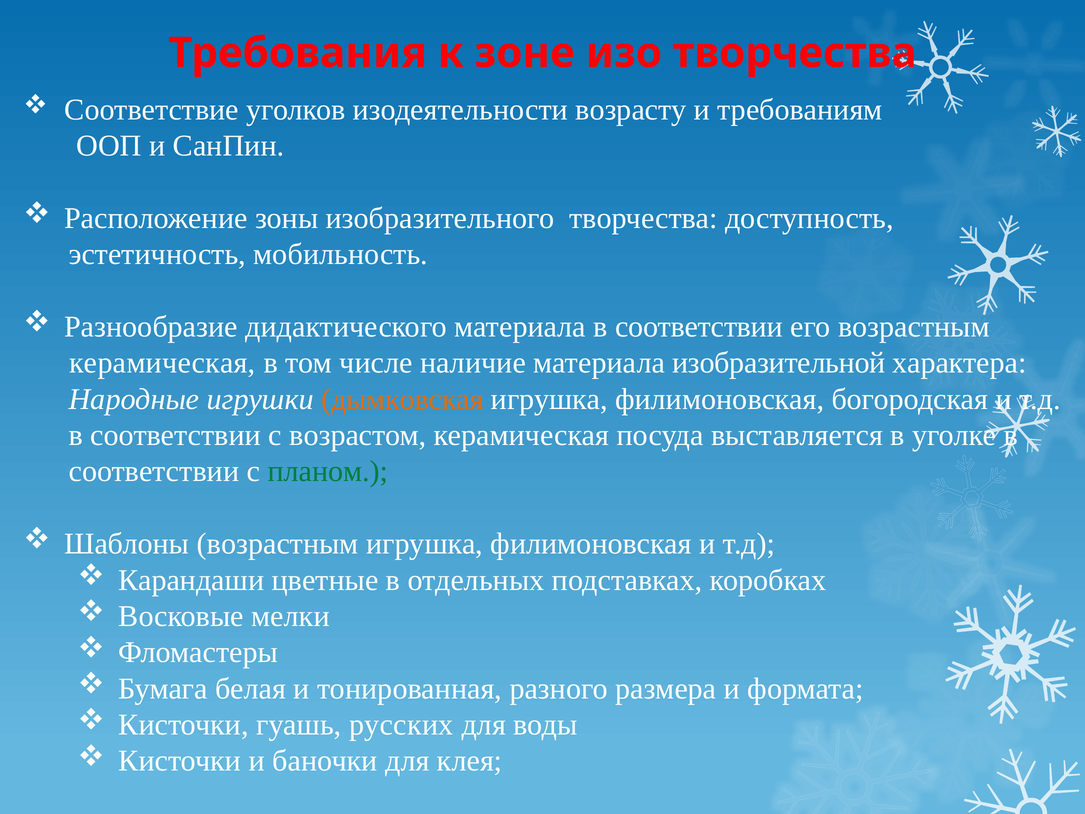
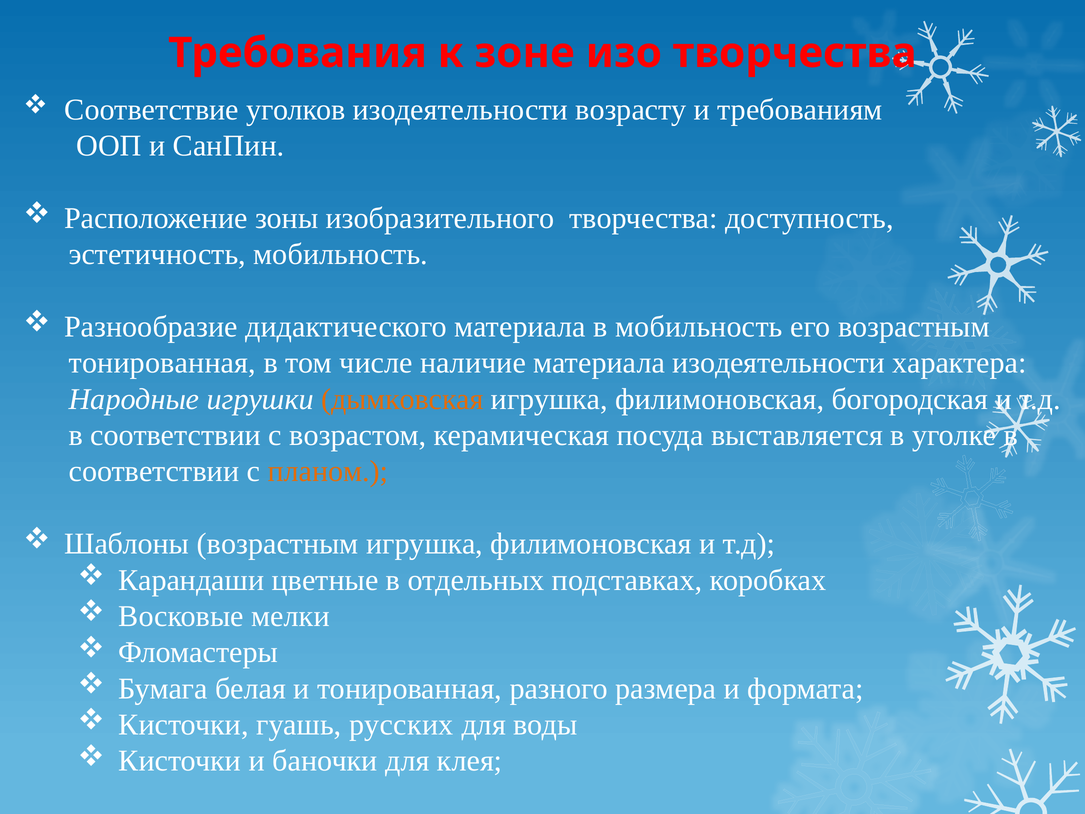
материала в соответствии: соответствии -> мобильность
керамическая at (162, 363): керамическая -> тонированная
материала изобразительной: изобразительной -> изодеятельности
планом colour: green -> orange
